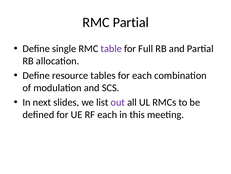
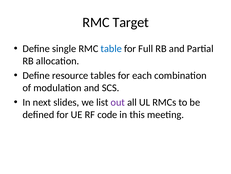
RMC Partial: Partial -> Target
table colour: purple -> blue
RF each: each -> code
